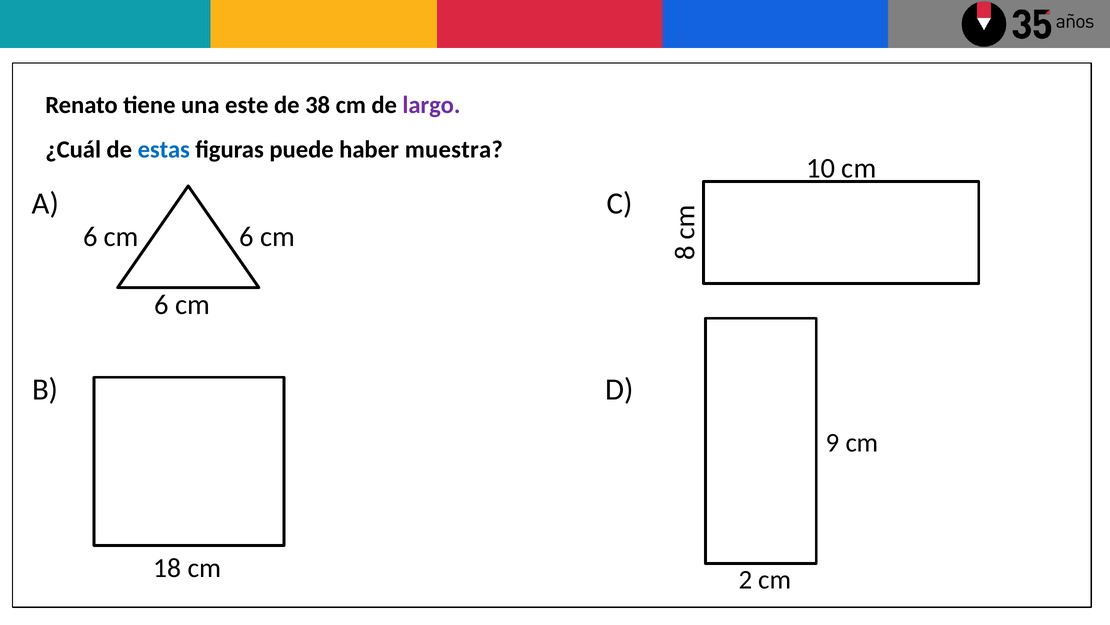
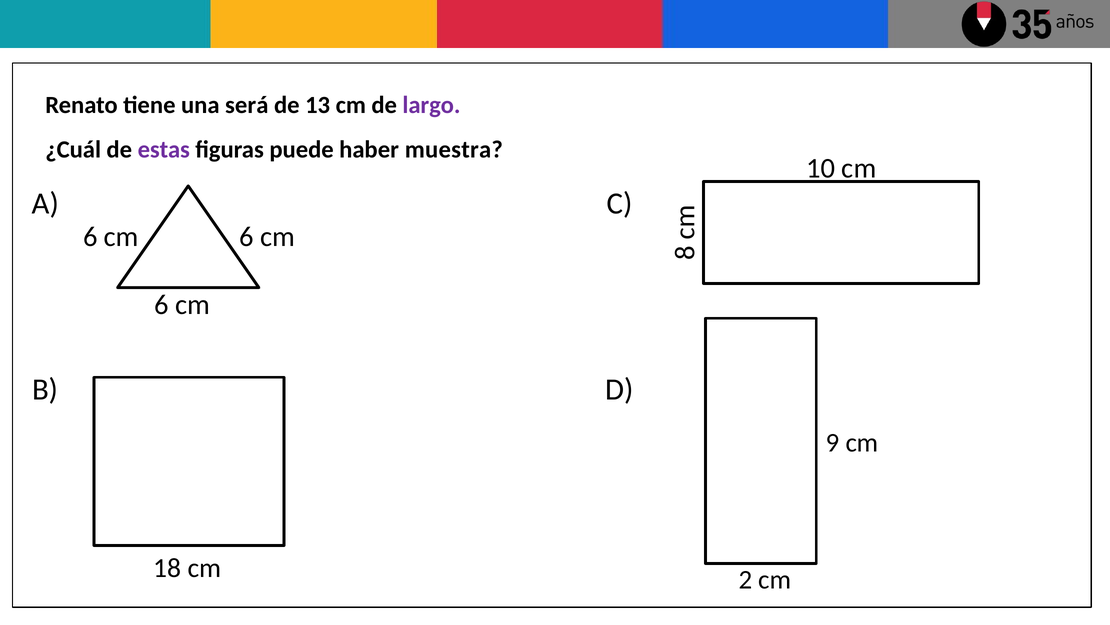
este: este -> será
38: 38 -> 13
estas colour: blue -> purple
